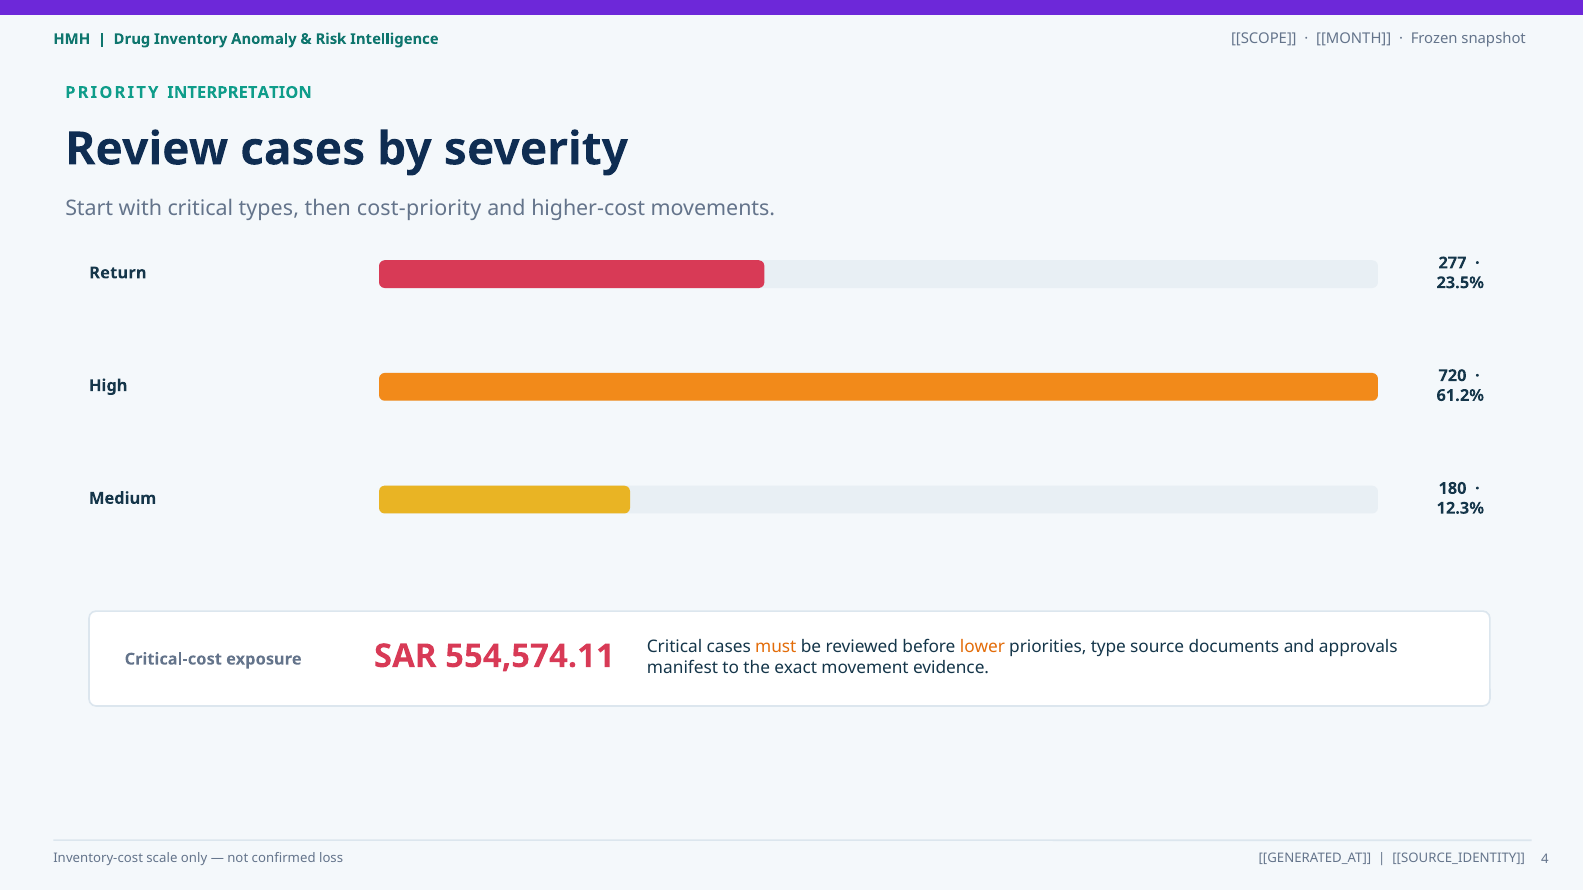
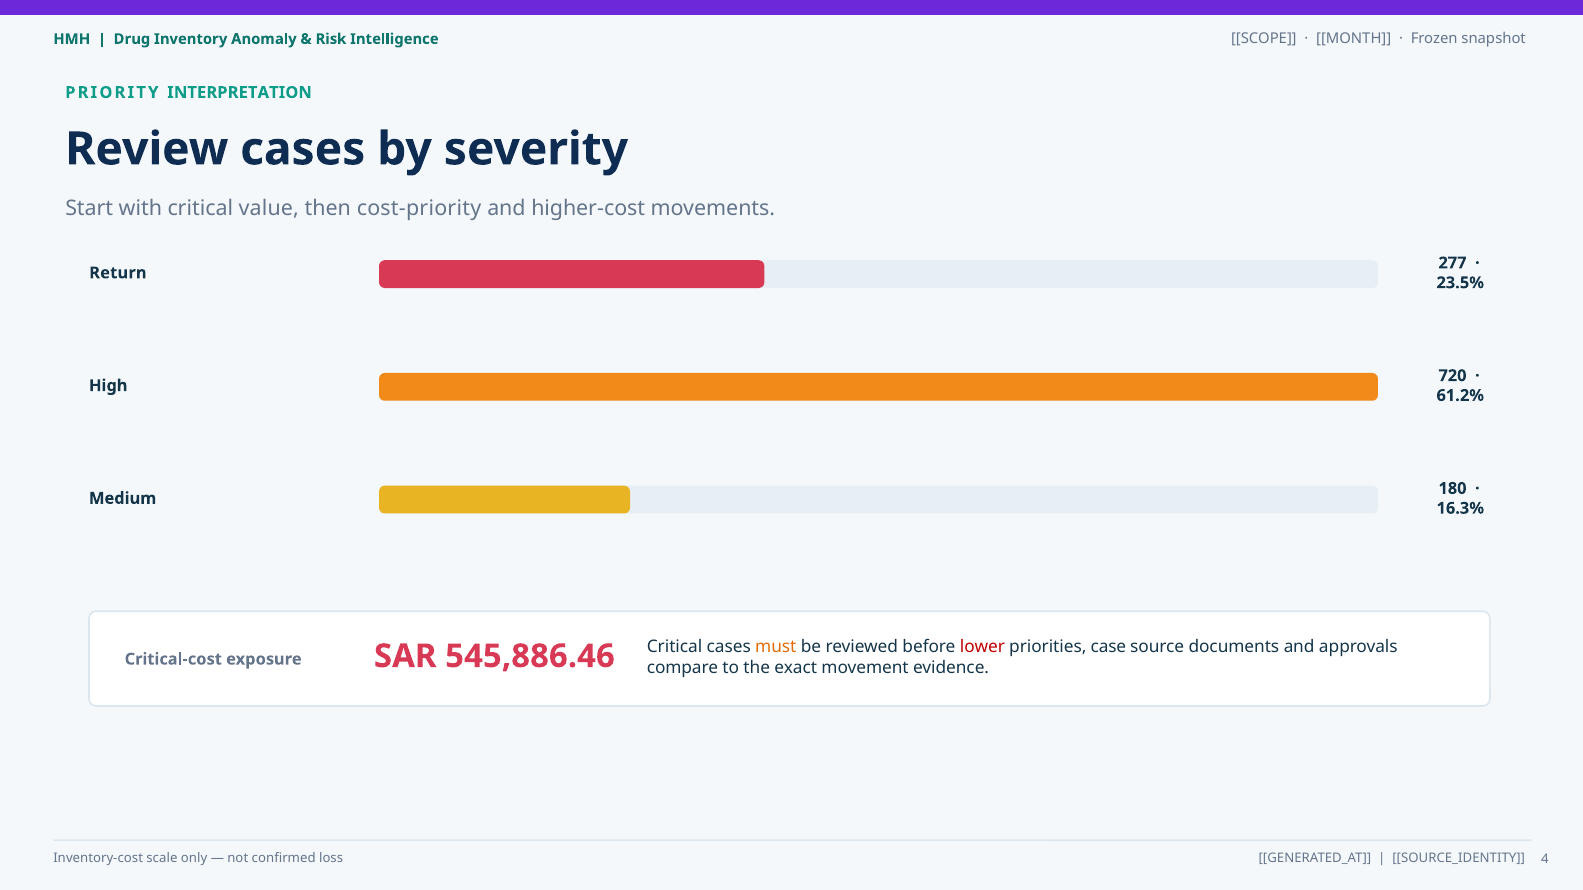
types: types -> value
12.3%: 12.3% -> 16.3%
554,574.11: 554,574.11 -> 545,886.46
lower colour: orange -> red
type: type -> case
manifest: manifest -> compare
